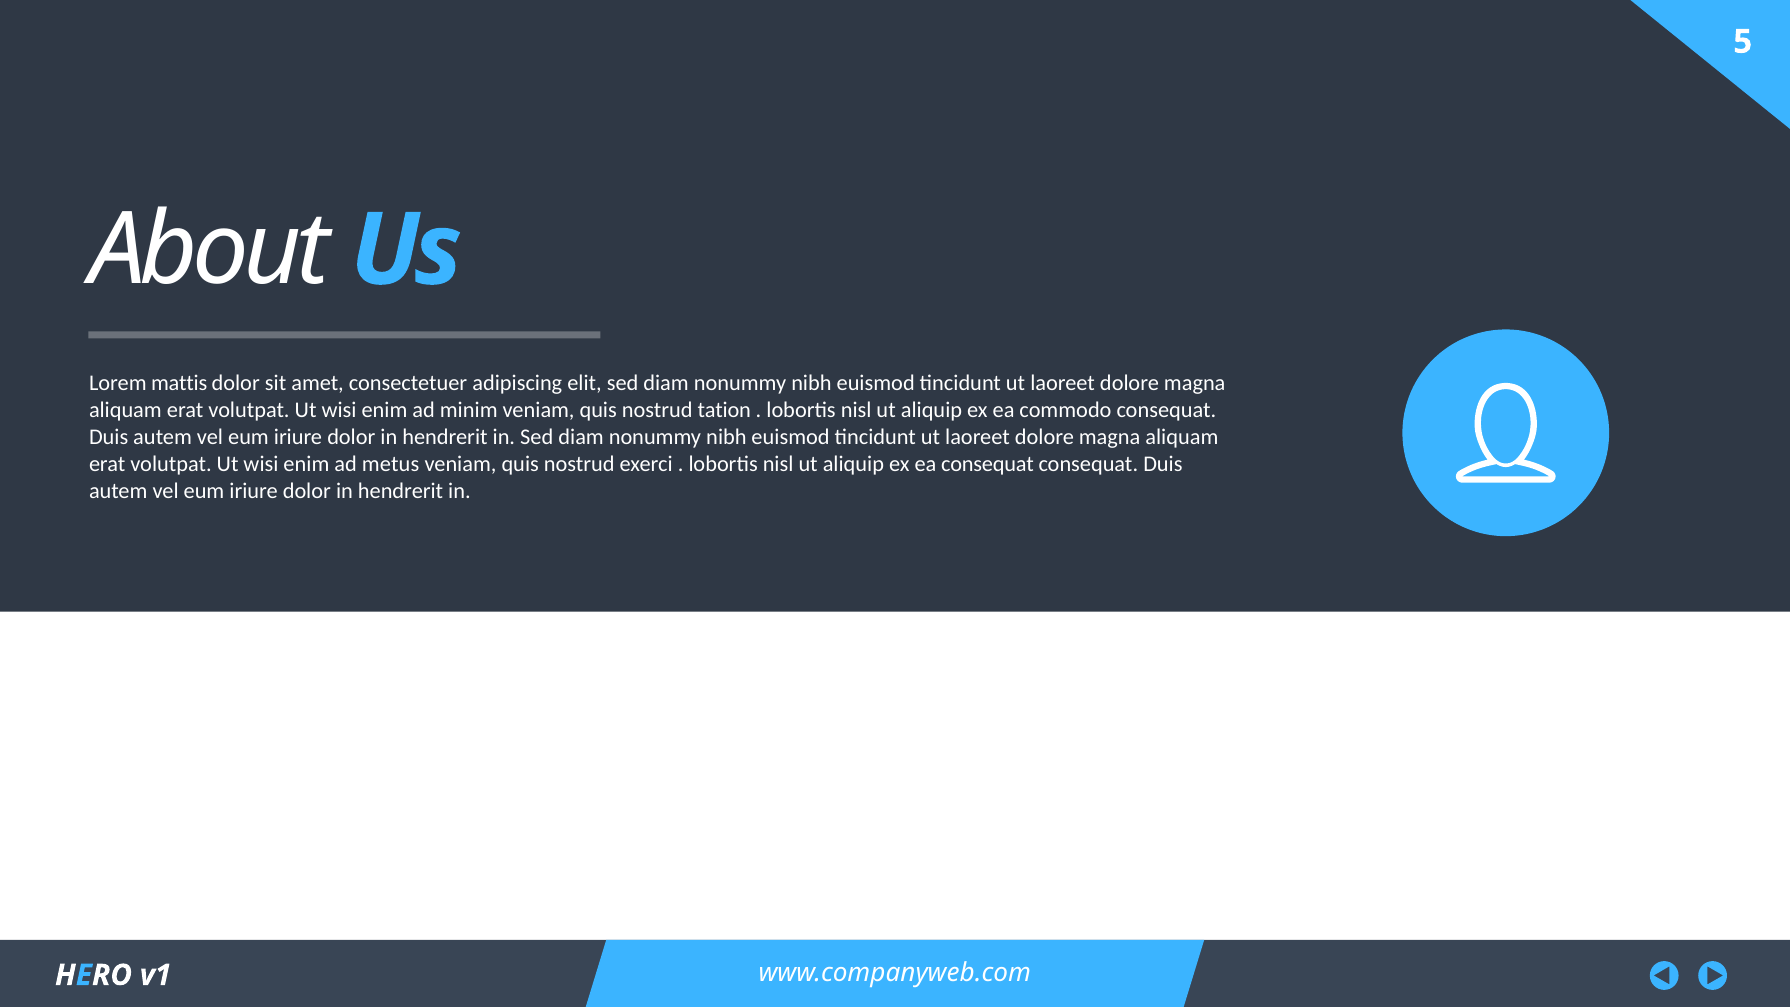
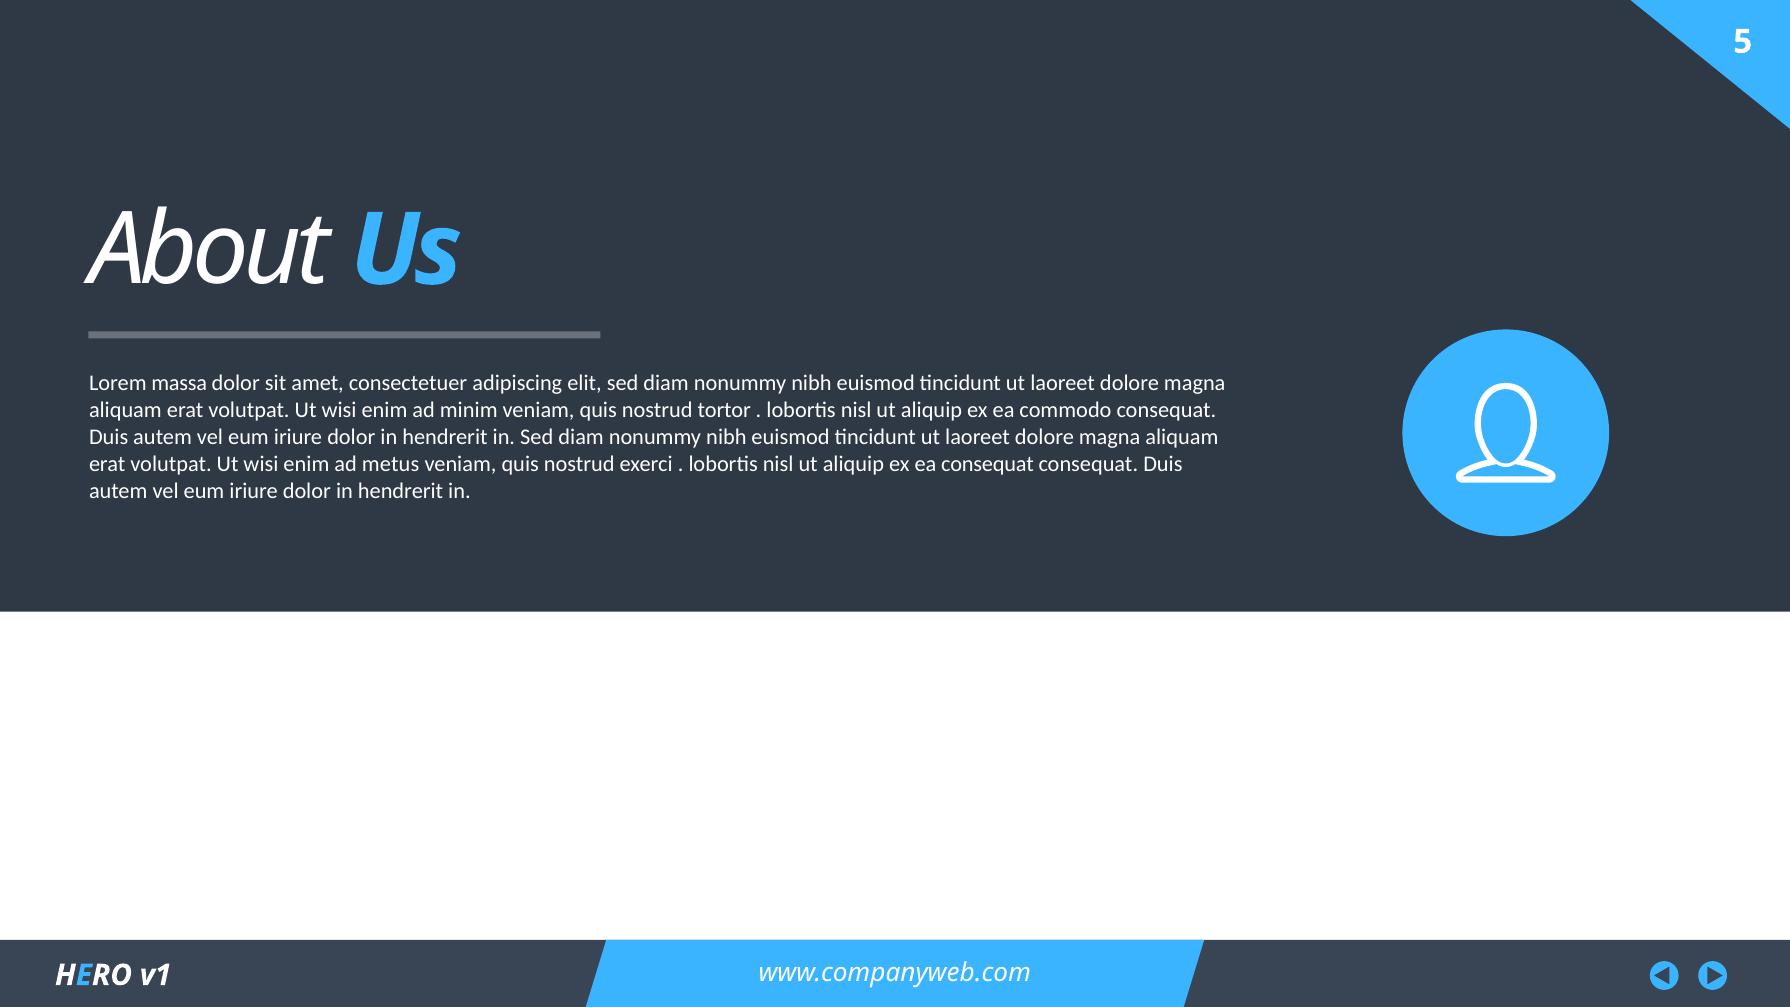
mattis: mattis -> massa
tation: tation -> tortor
